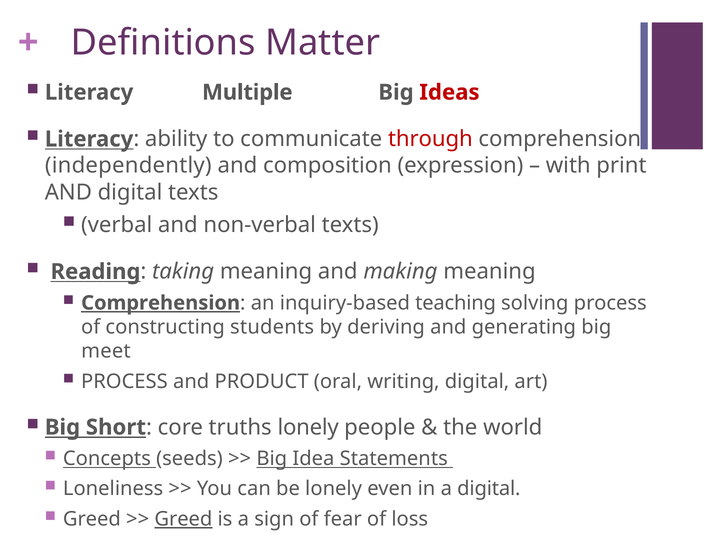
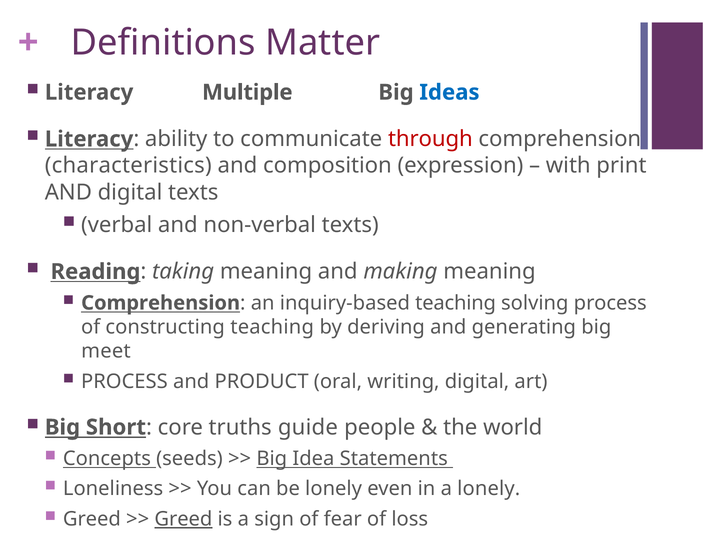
Ideas colour: red -> blue
independently: independently -> characteristics
Comprehension at (161, 303) underline: present -> none
constructing students: students -> teaching
truths lonely: lonely -> guide
a digital: digital -> lonely
